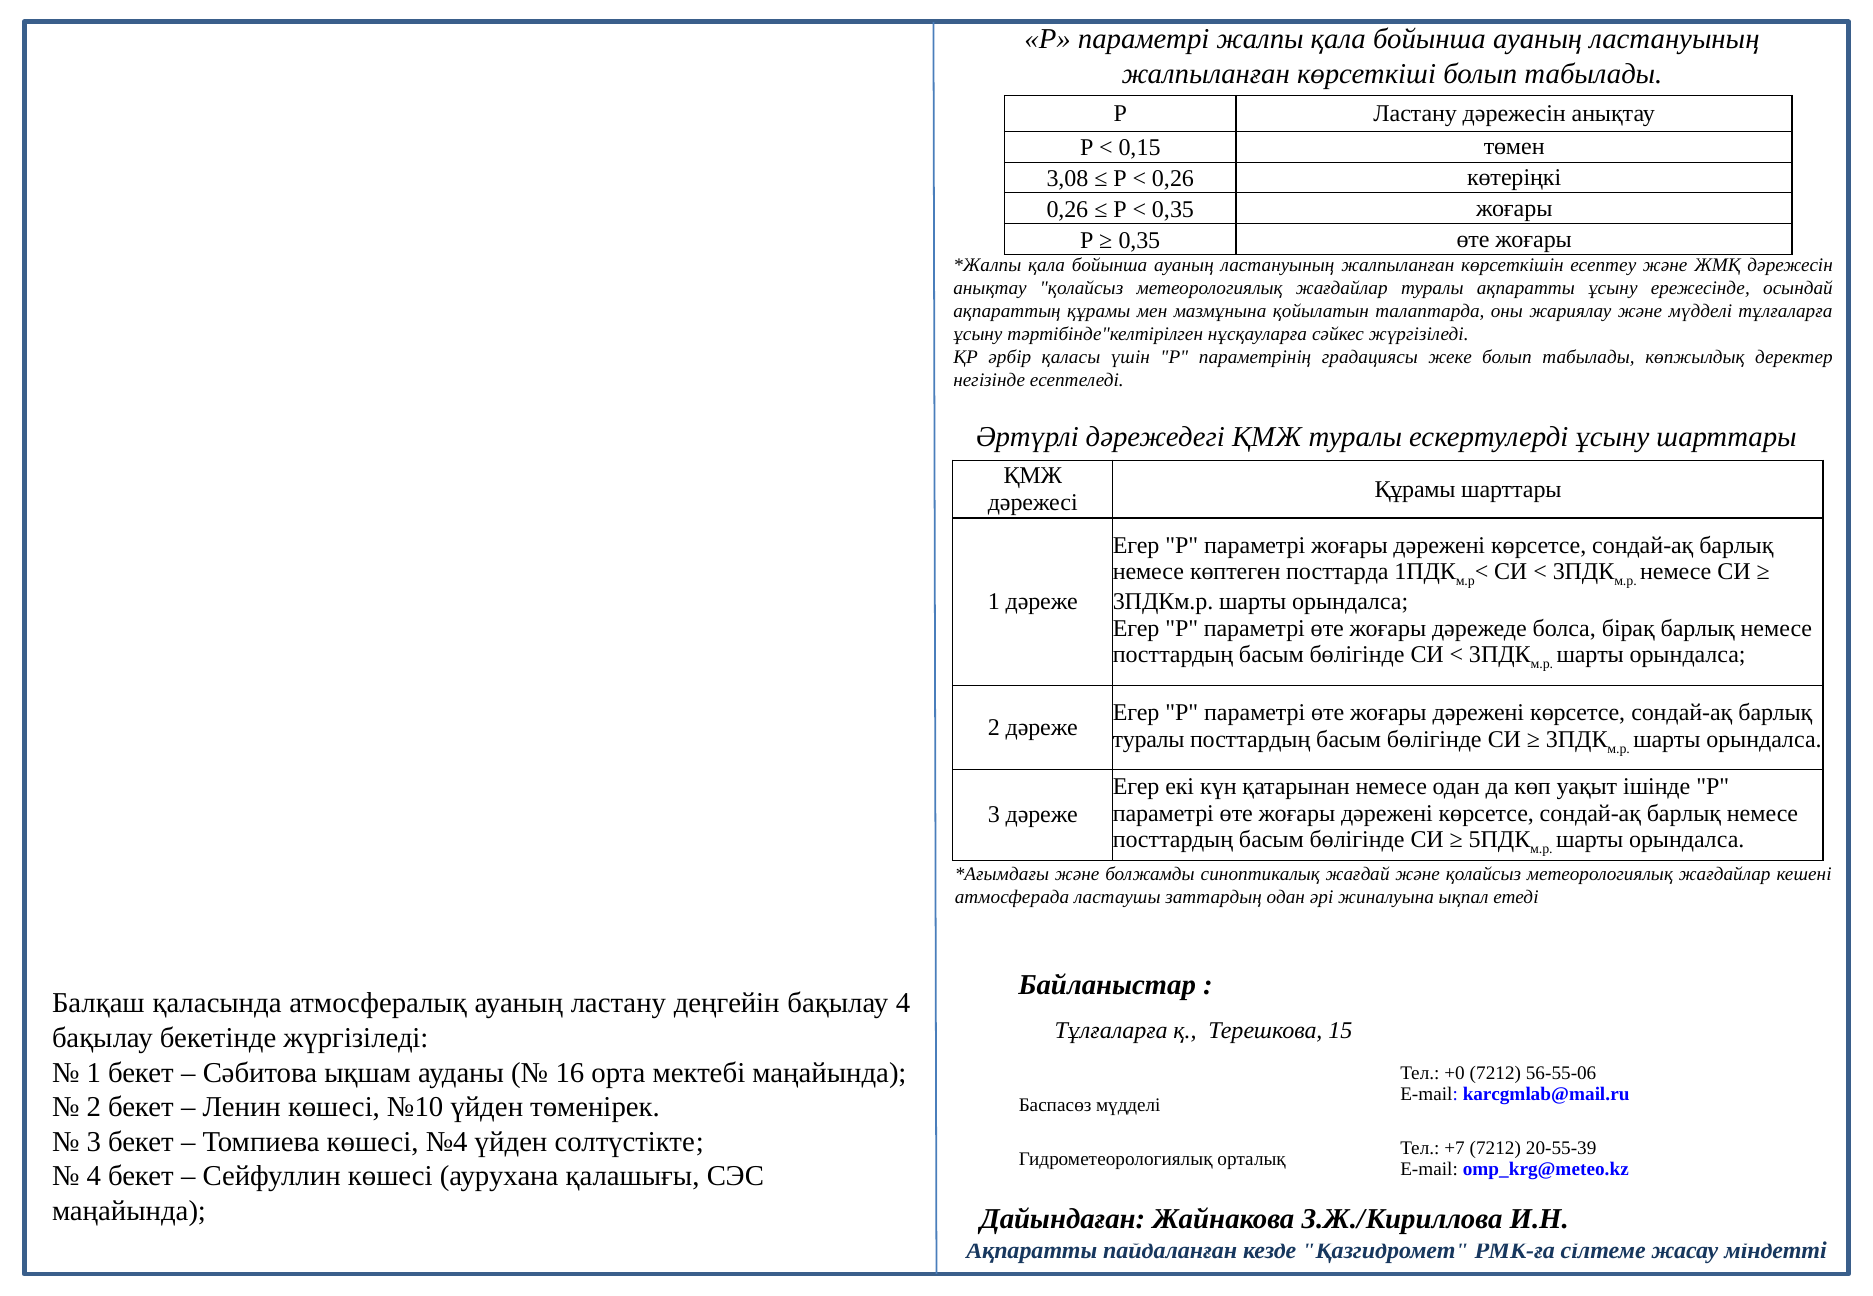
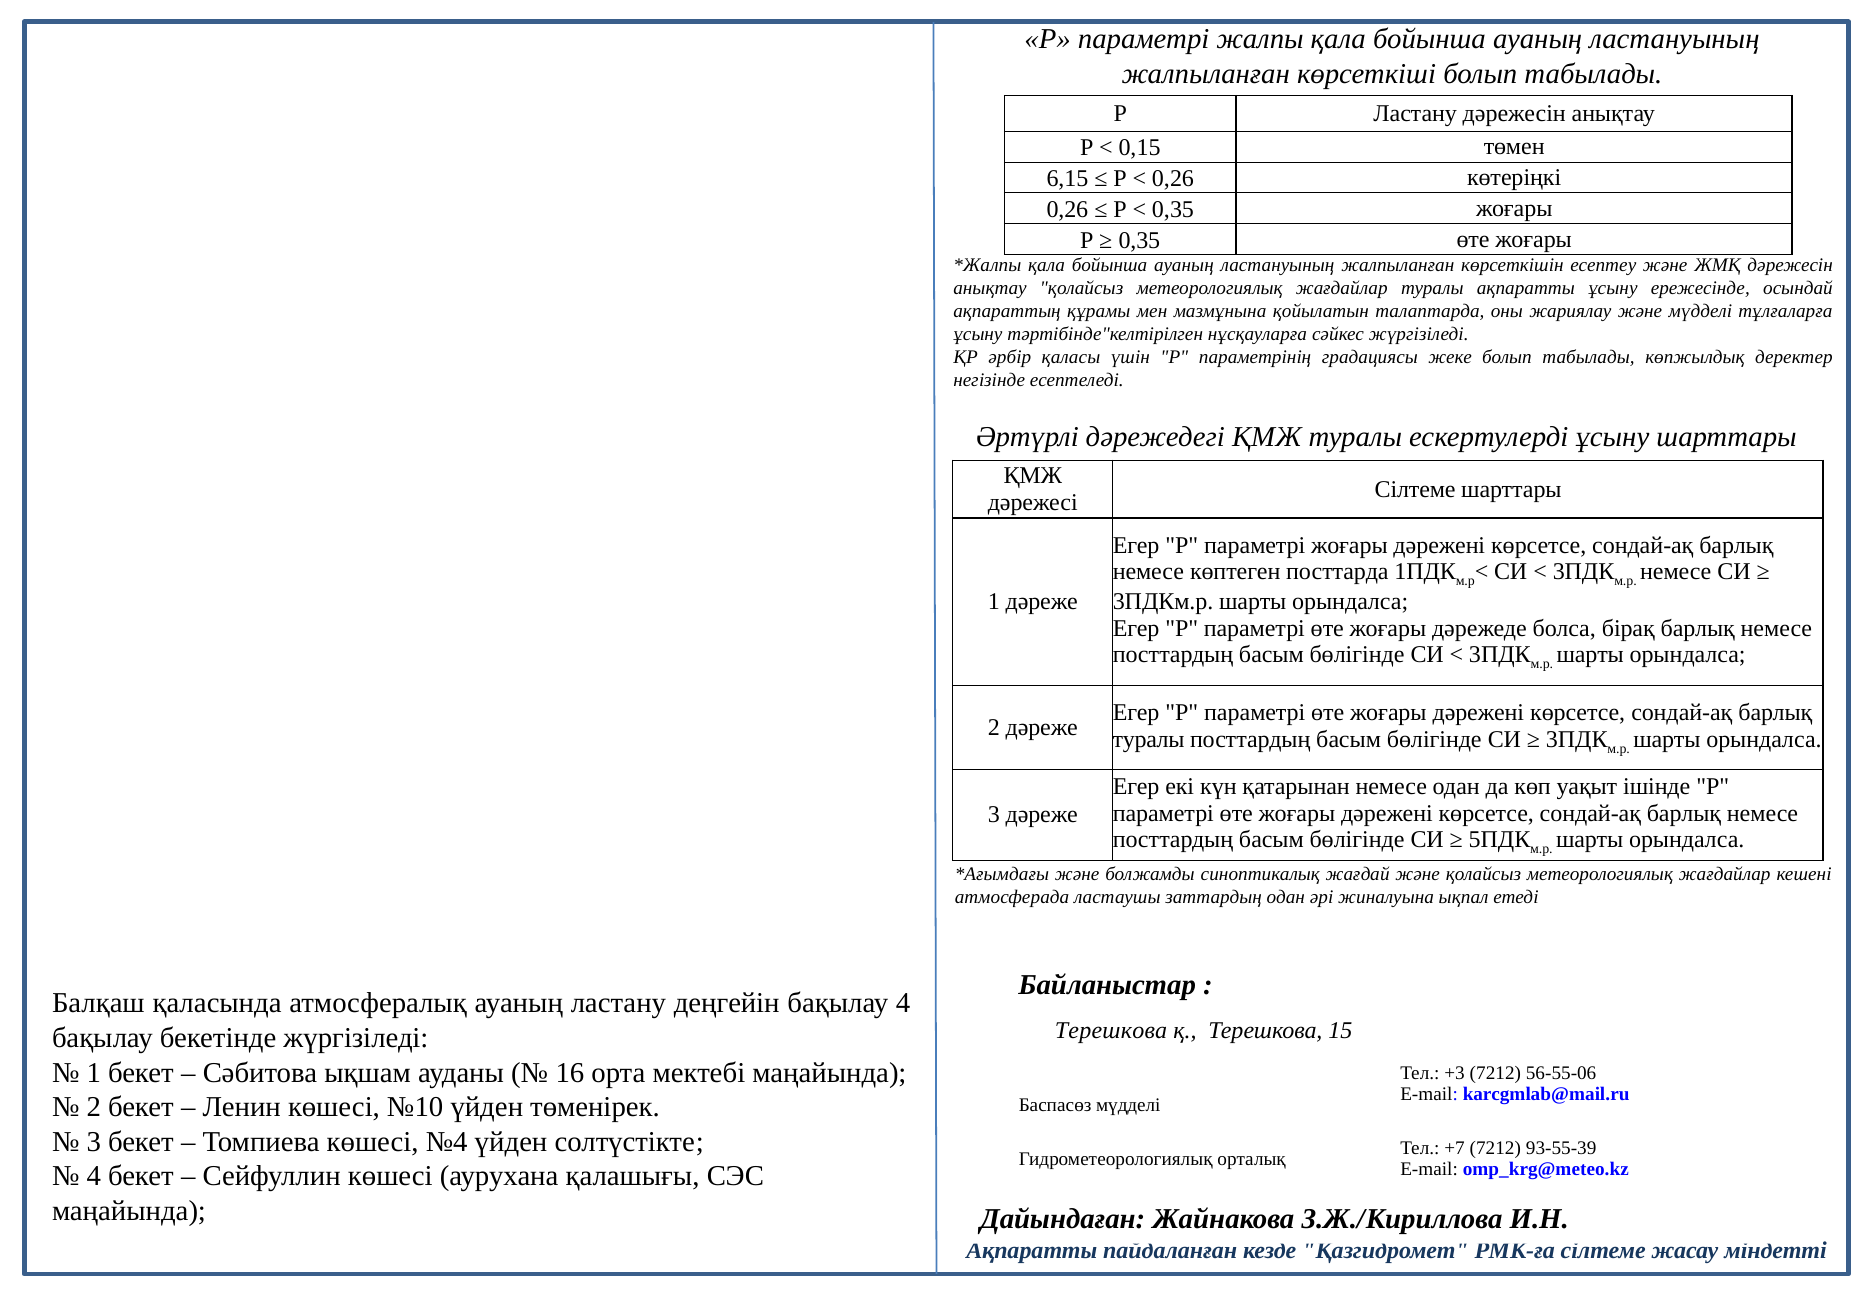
3,08: 3,08 -> 6,15
Құрамы at (1415, 490): Құрамы -> Сілтеме
Тұлғаларға at (1111, 1031): Тұлғаларға -> Терешкова
+0: +0 -> +3
20-55-39: 20-55-39 -> 93-55-39
